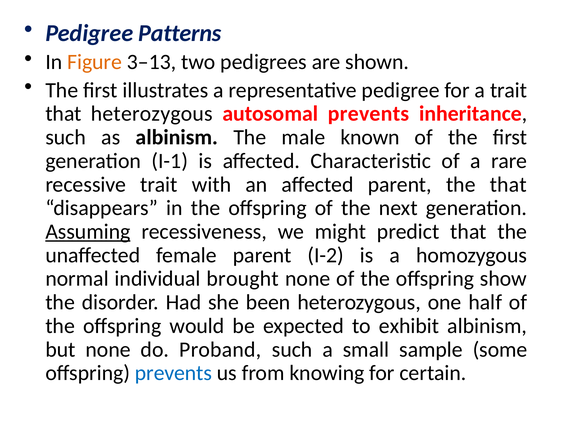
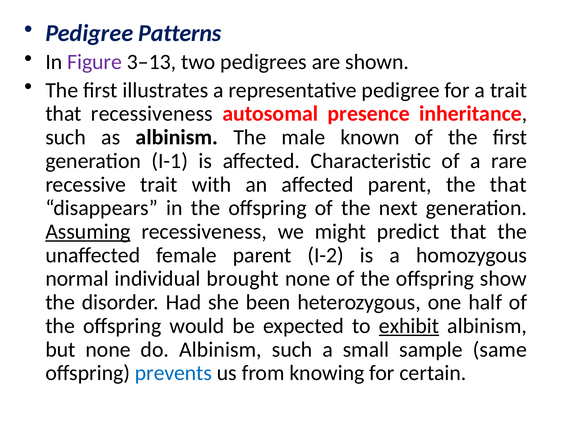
Figure colour: orange -> purple
that heterozygous: heterozygous -> recessiveness
autosomal prevents: prevents -> presence
exhibit underline: none -> present
do Proband: Proband -> Albinism
some: some -> same
